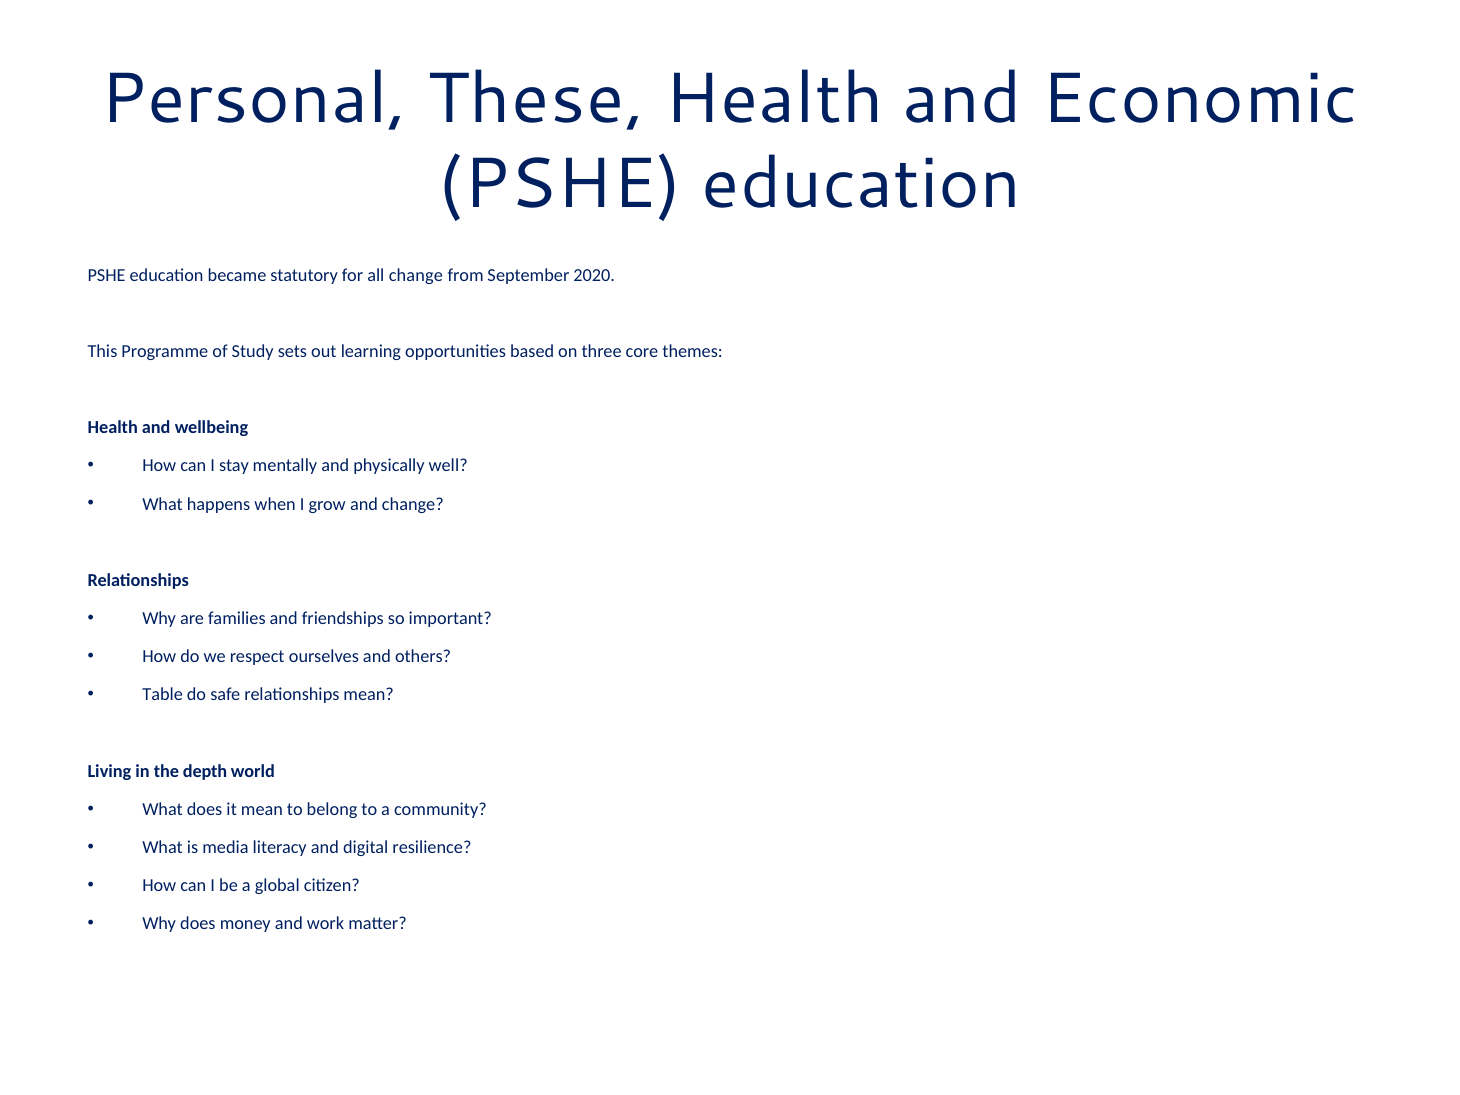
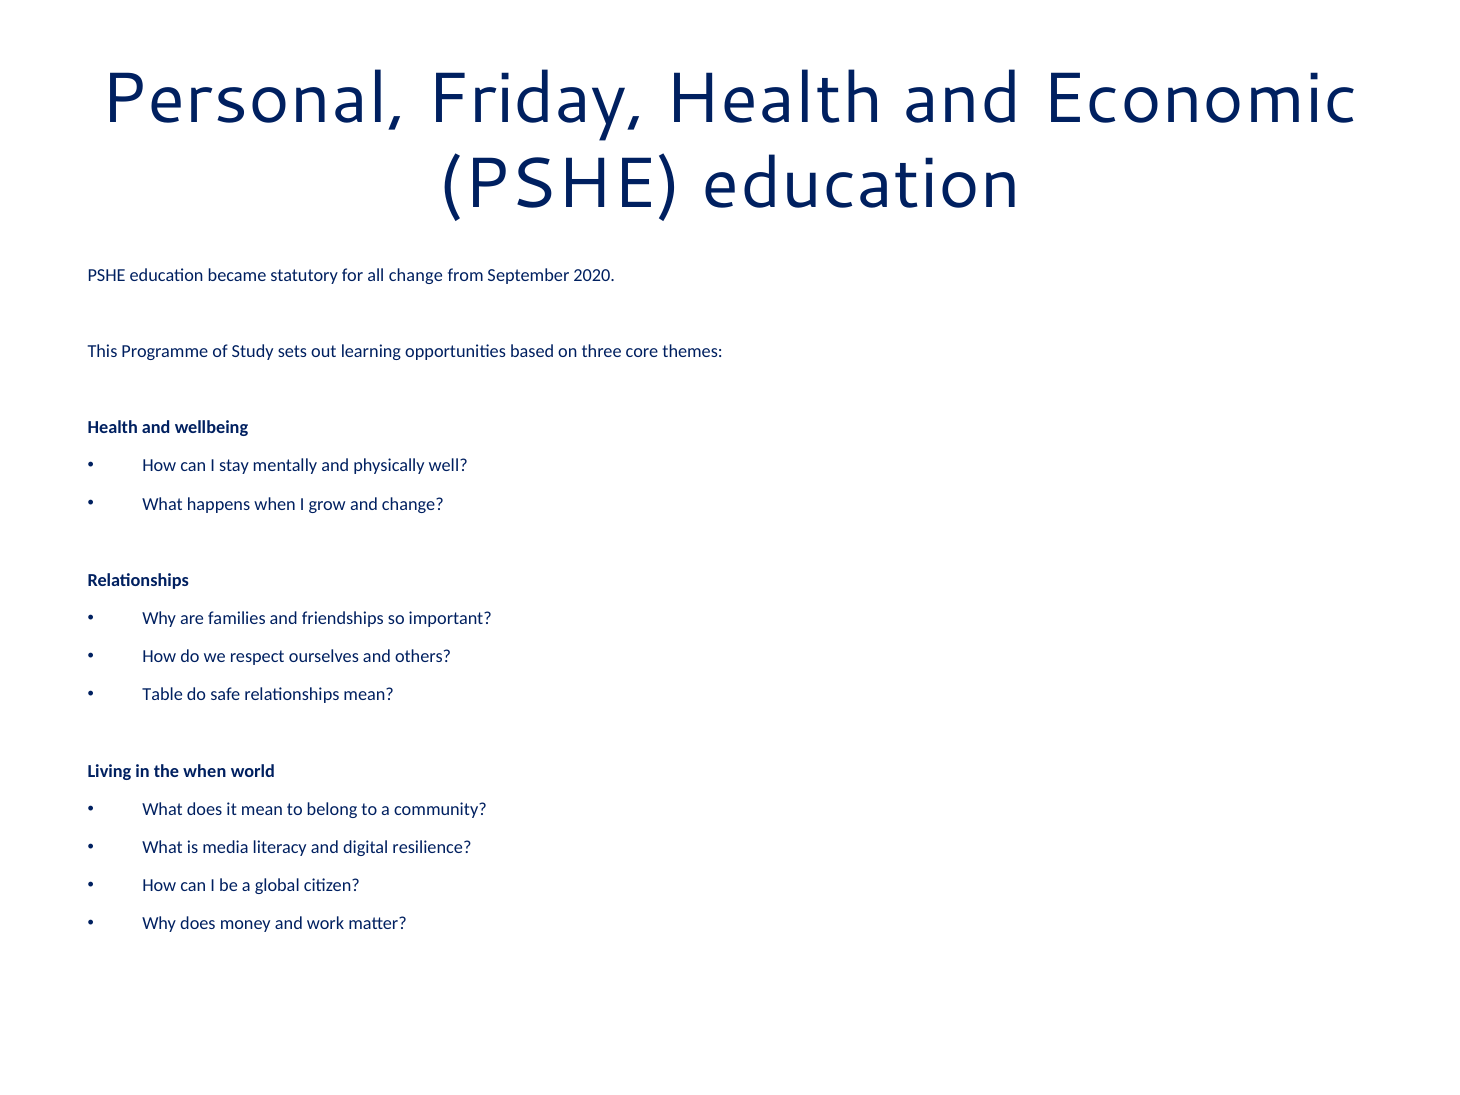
These: These -> Friday
the depth: depth -> when
